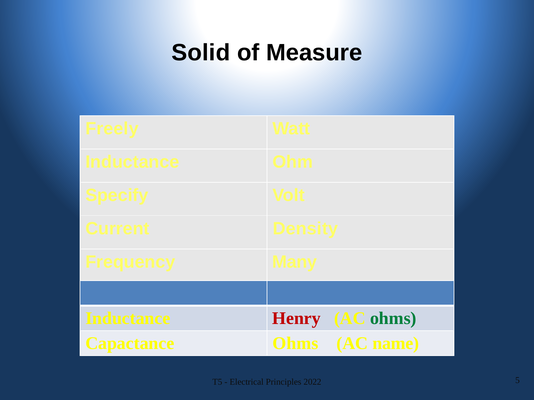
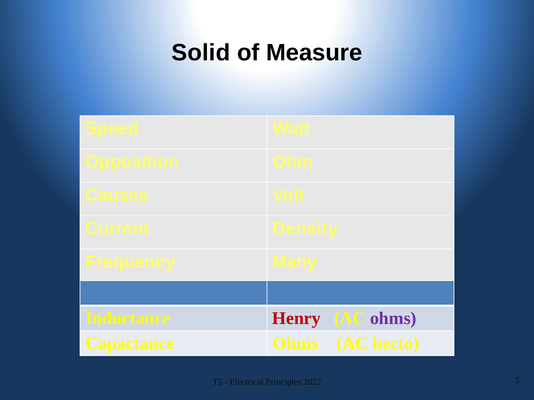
Freely: Freely -> Speed
Inductance at (132, 162): Inductance -> Opposition
Specify: Specify -> Causes
ohms at (393, 319) colour: green -> purple
name: name -> hecto
